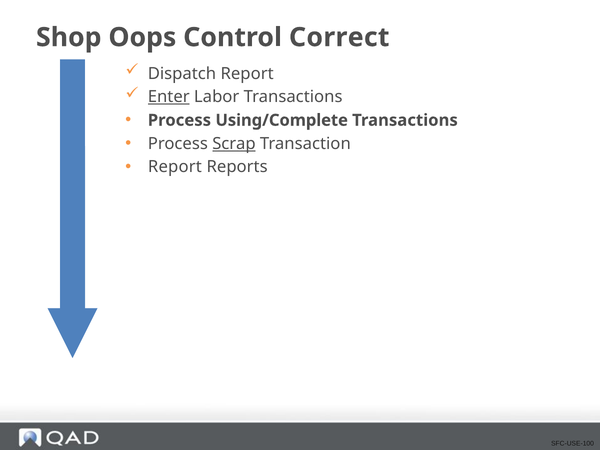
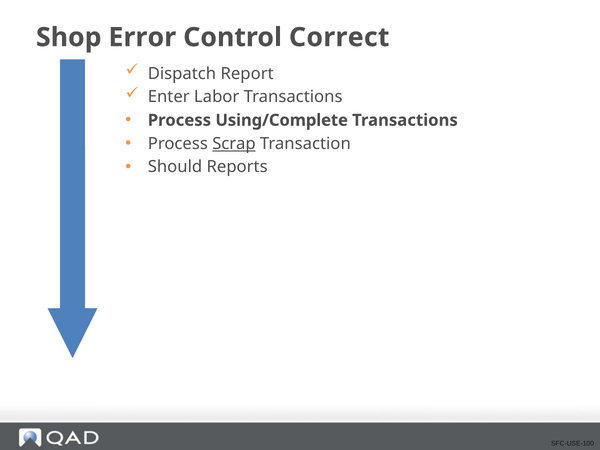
Oops: Oops -> Error
Enter underline: present -> none
Report at (175, 167): Report -> Should
